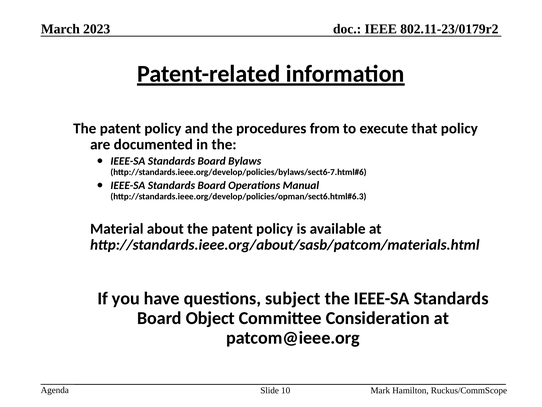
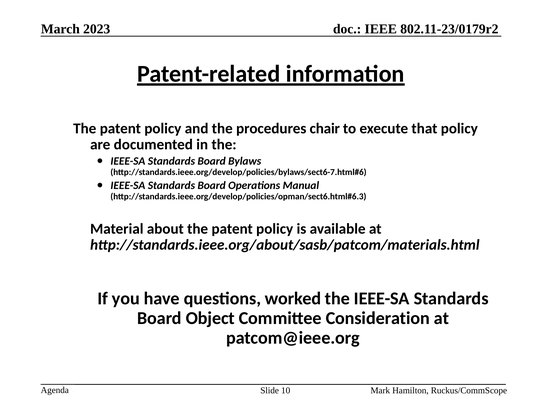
from: from -> chair
subject: subject -> worked
